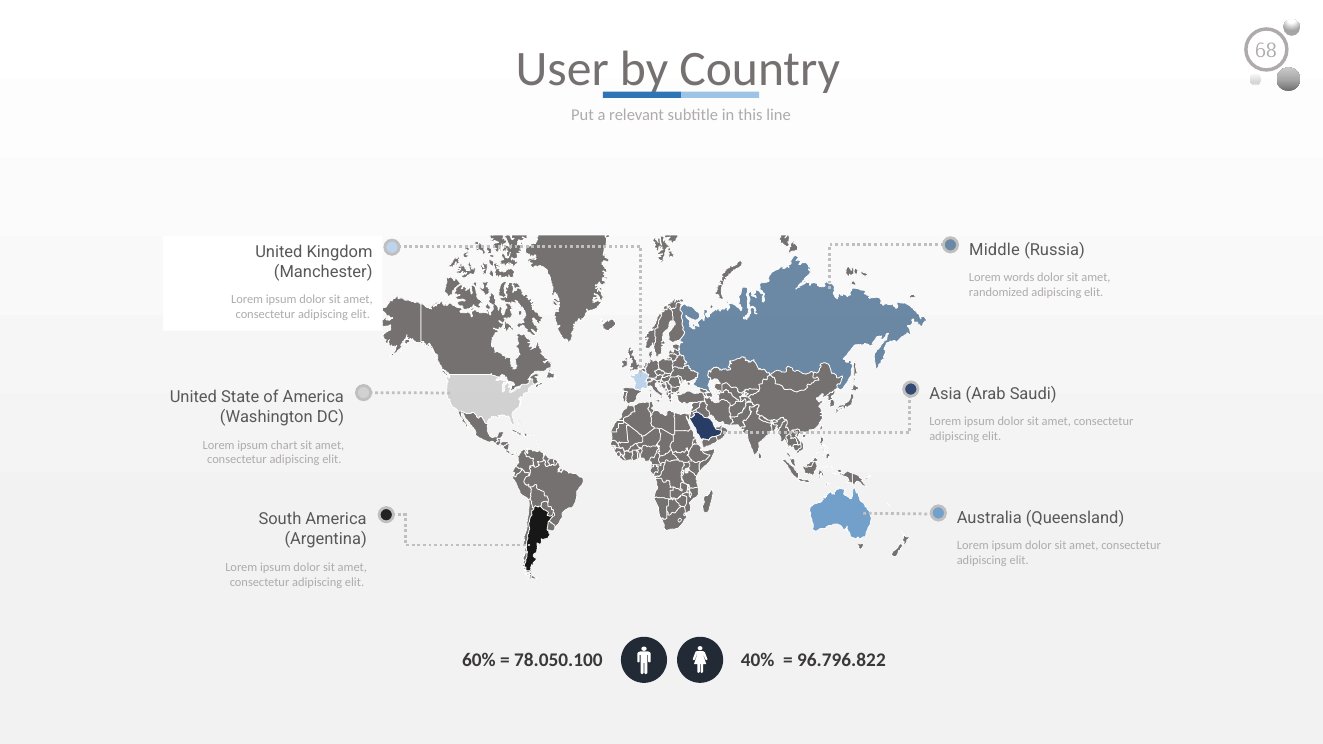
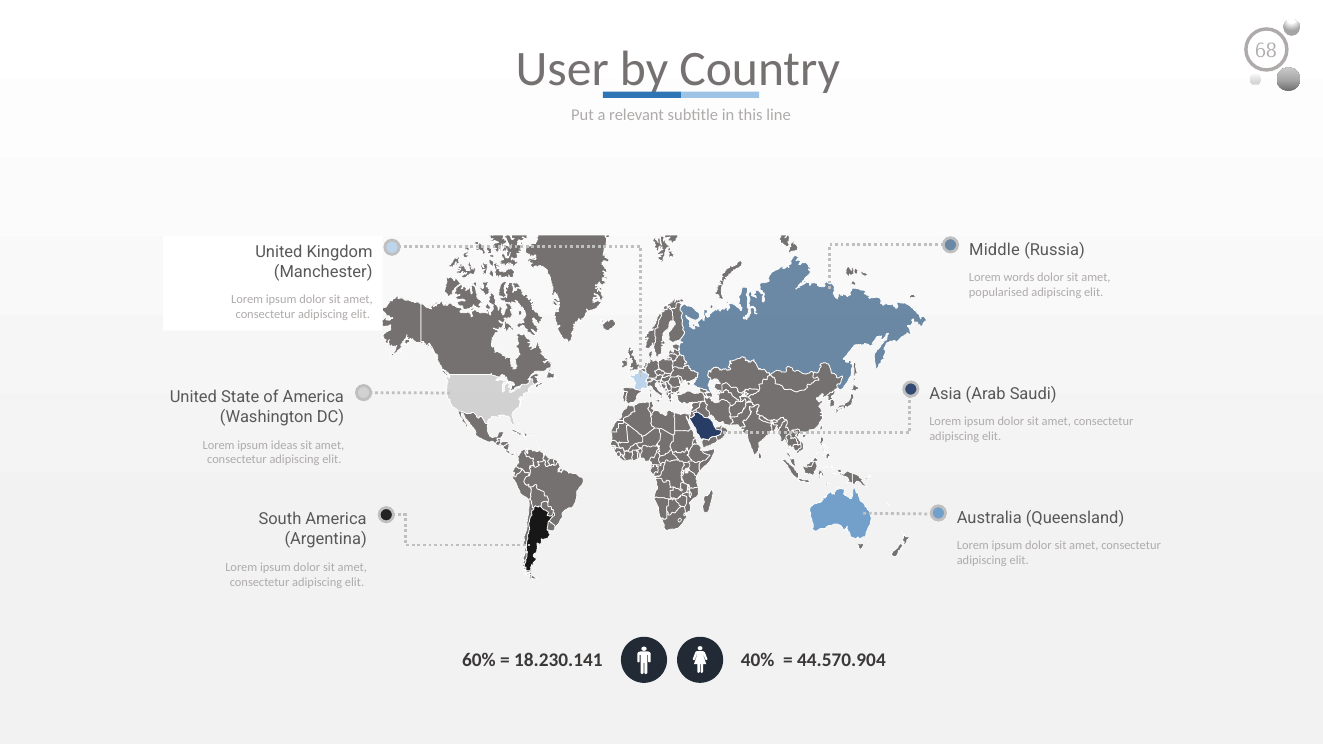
randomized: randomized -> popularised
chart: chart -> ideas
78.050.100: 78.050.100 -> 18.230.141
96.796.822: 96.796.822 -> 44.570.904
